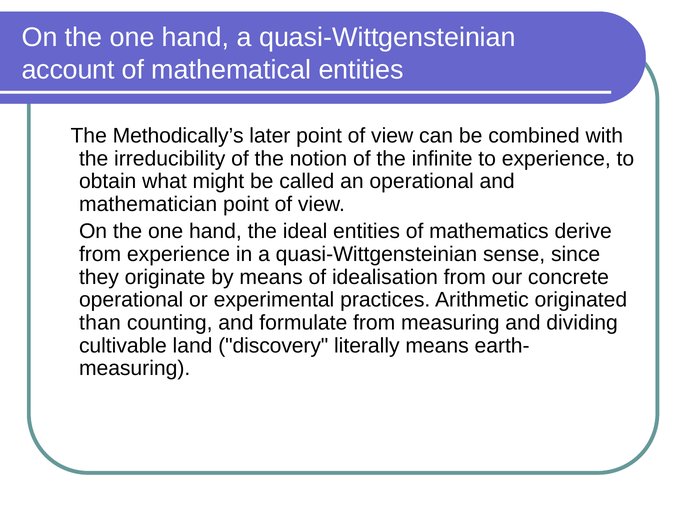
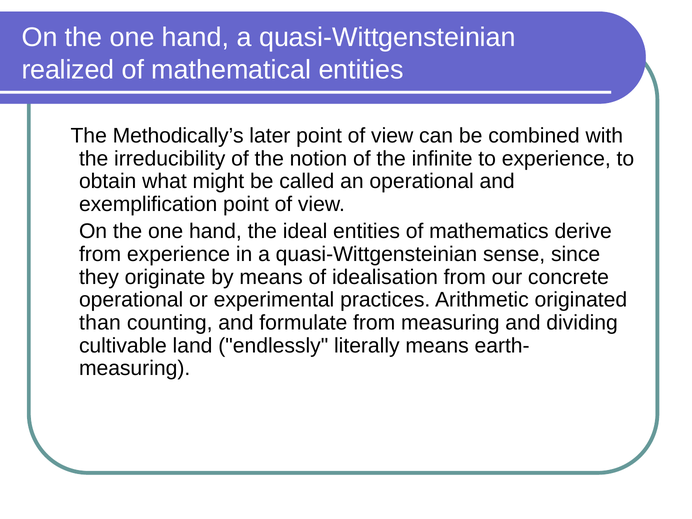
account: account -> realized
mathematician: mathematician -> exemplification
discovery: discovery -> endlessly
